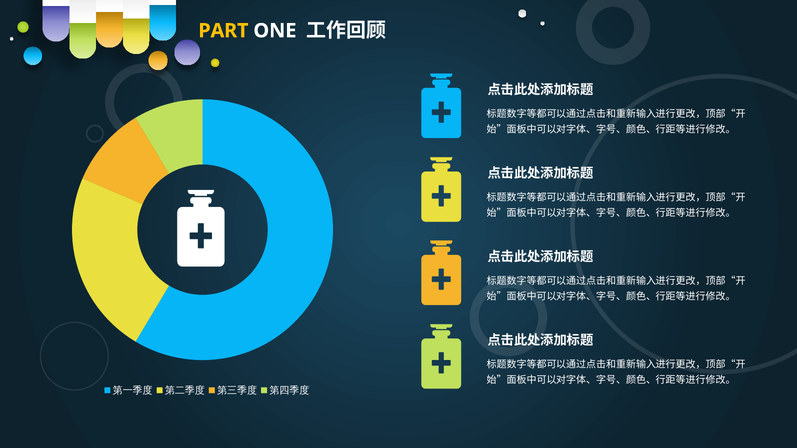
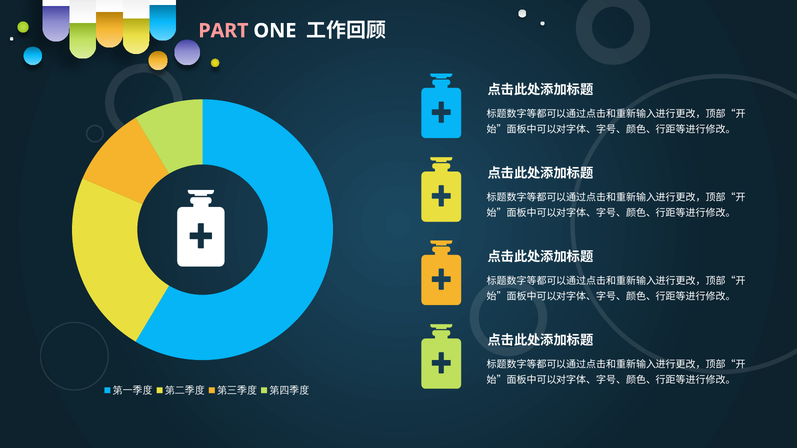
PART colour: yellow -> pink
